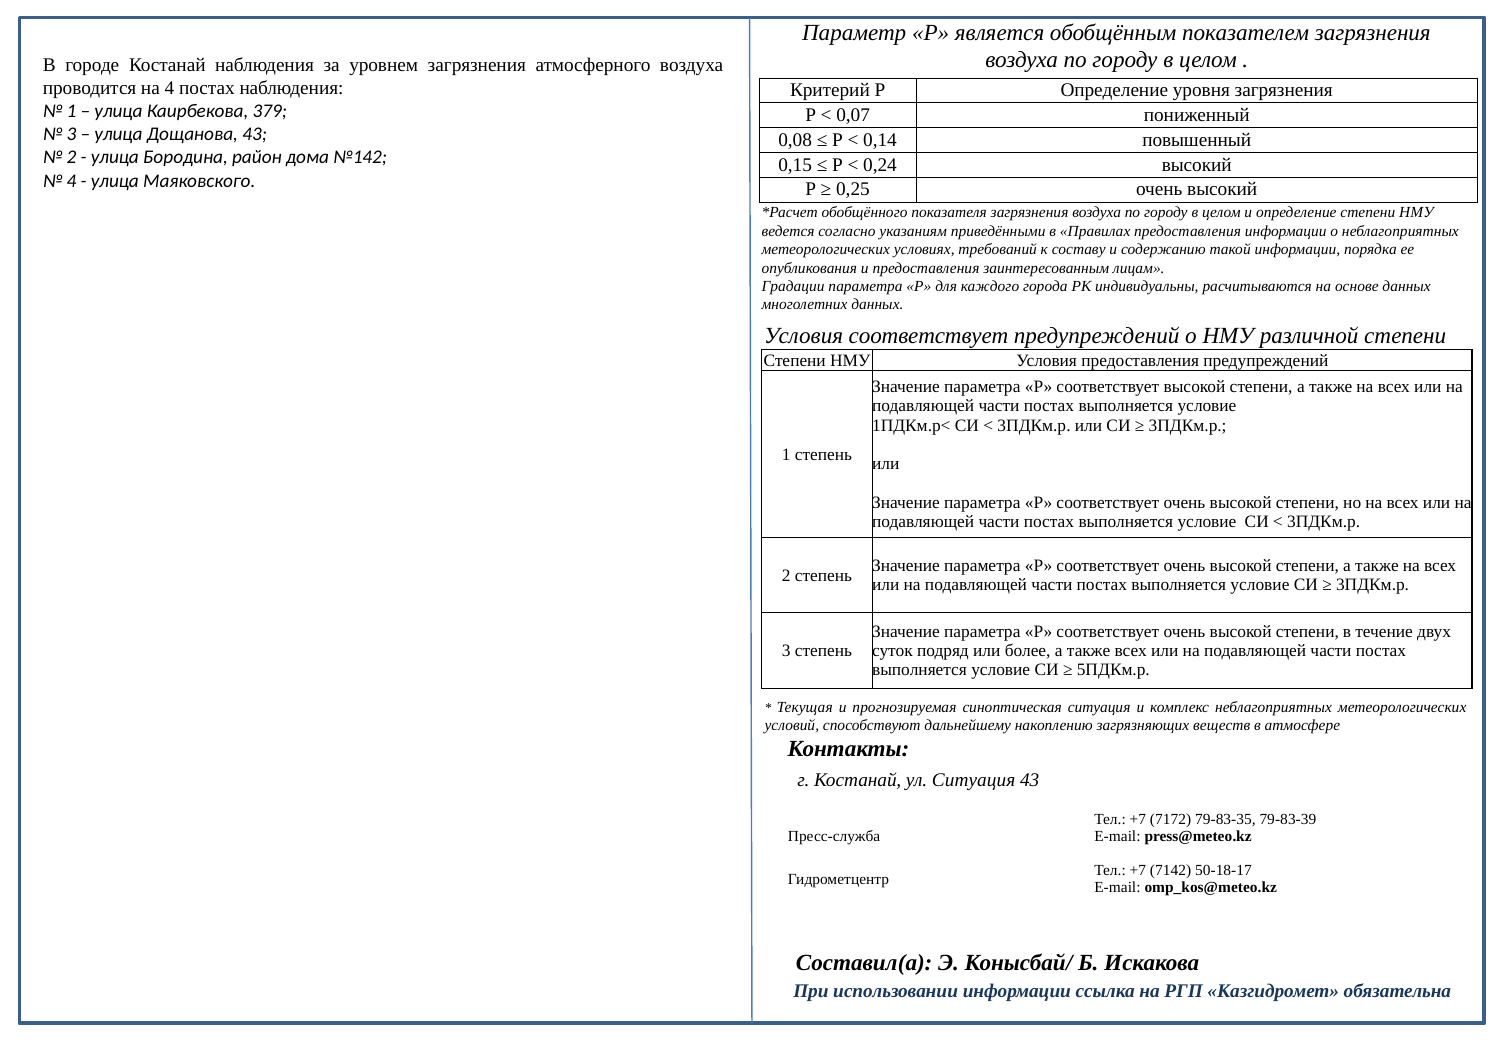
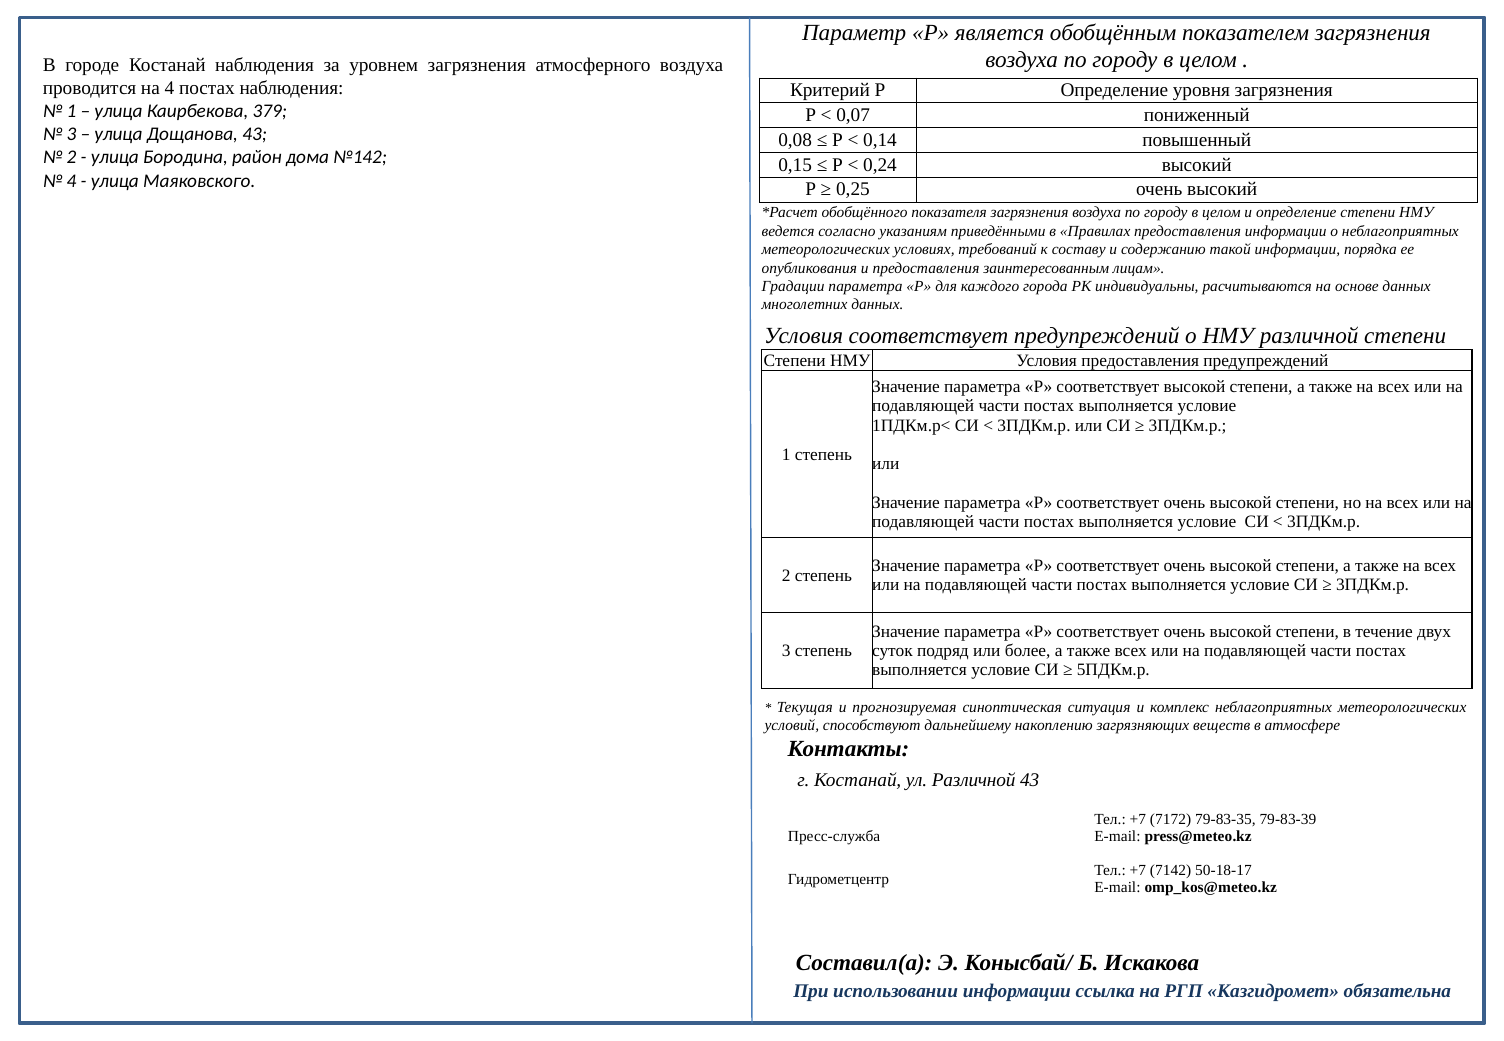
ул Ситуация: Ситуация -> Различной
